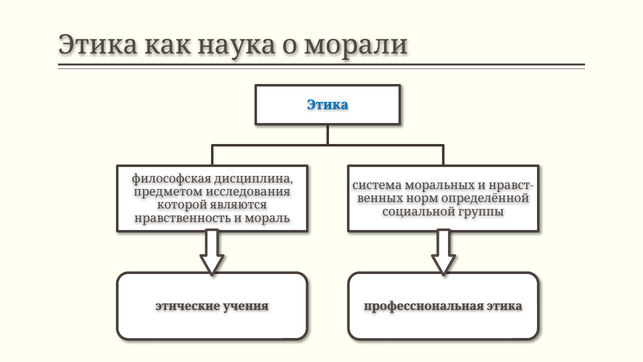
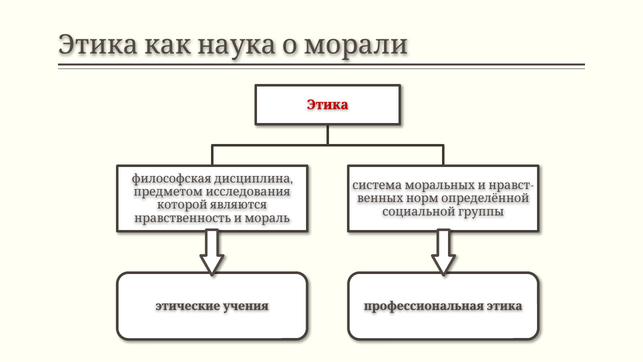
Этика colour: blue -> red
